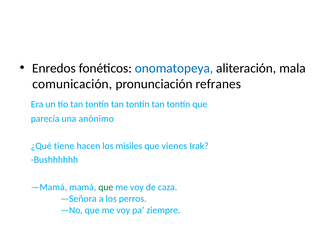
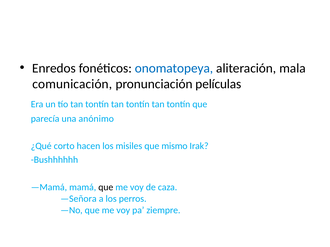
refranes: refranes -> películas
tiene: tiene -> corto
vienes: vienes -> mismo
que at (106, 188) colour: green -> black
